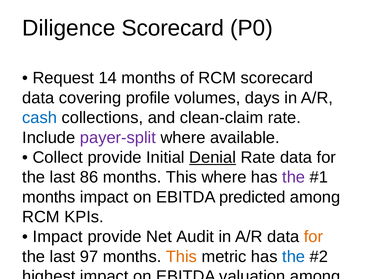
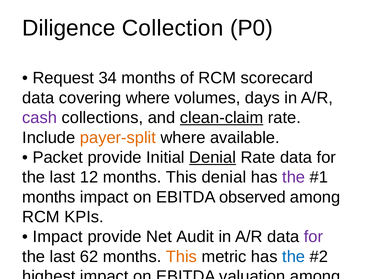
Diligence Scorecard: Scorecard -> Collection
14: 14 -> 34
covering profile: profile -> where
cash at (40, 117) colour: blue -> purple
clean-claim underline: none -> present
payer-split colour: purple -> orange
Collect at (58, 157): Collect -> Packet
86: 86 -> 12
This where: where -> denial
predicted: predicted -> observed
for at (313, 236) colour: orange -> purple
97: 97 -> 62
